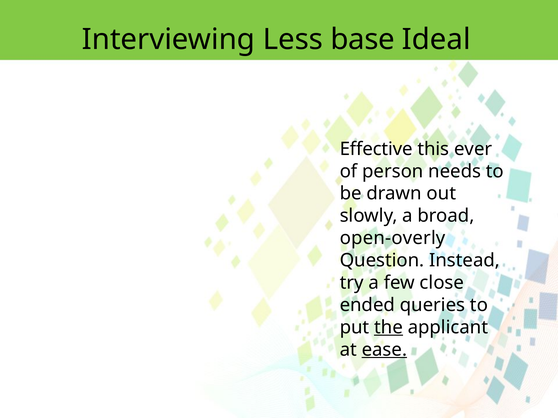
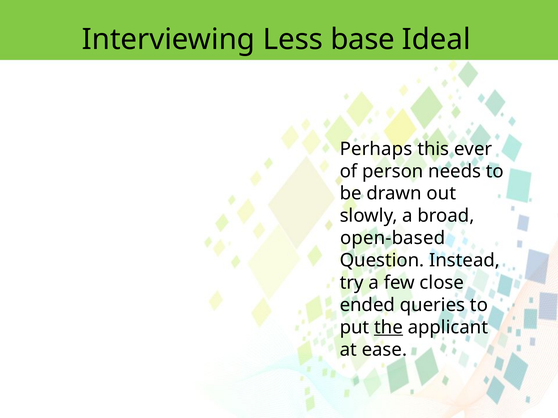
Effective: Effective -> Perhaps
open-overly: open-overly -> open-based
ease underline: present -> none
